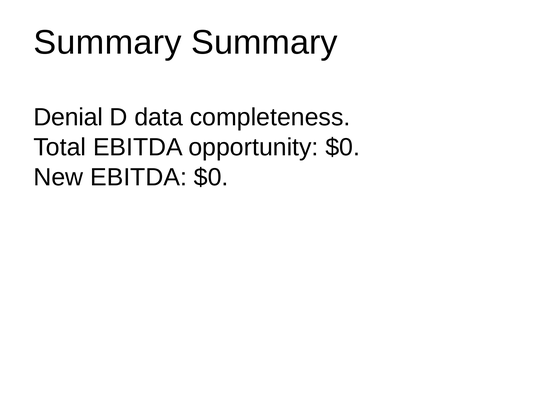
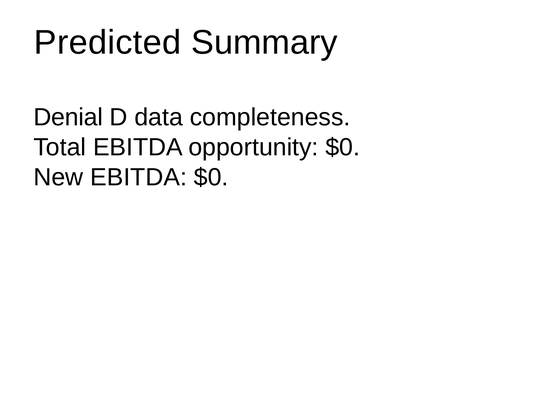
Summary at (108, 43): Summary -> Predicted
